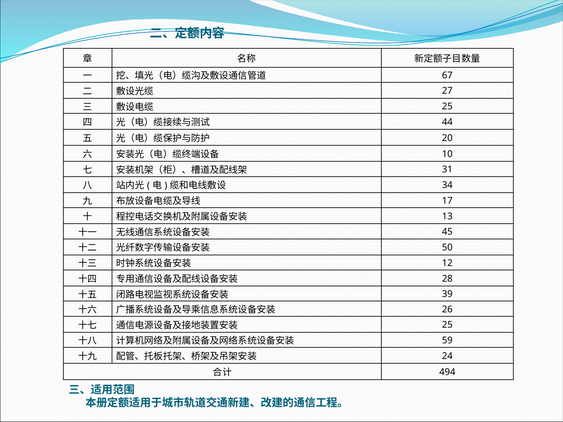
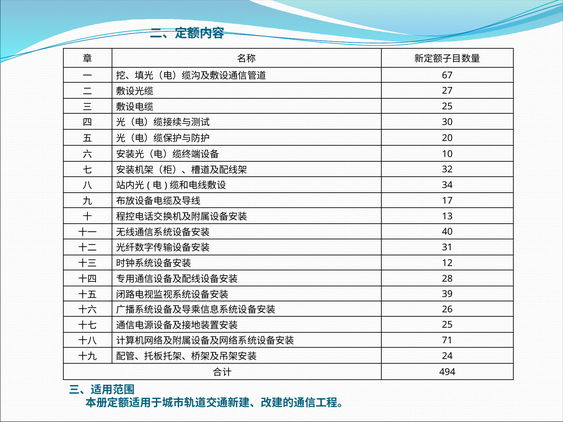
44: 44 -> 30
31: 31 -> 32
45: 45 -> 40
50: 50 -> 31
59: 59 -> 71
